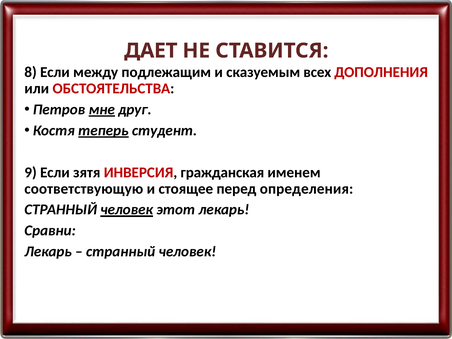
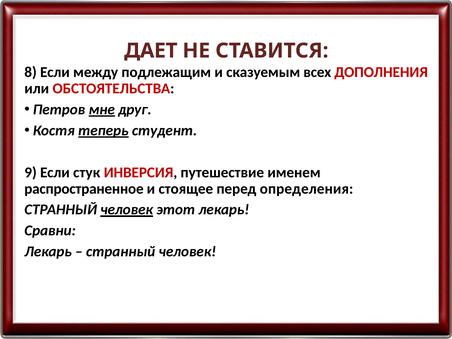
зятя: зятя -> стук
гражданская: гражданская -> путешествие
соответствующую: соответствующую -> распространенное
